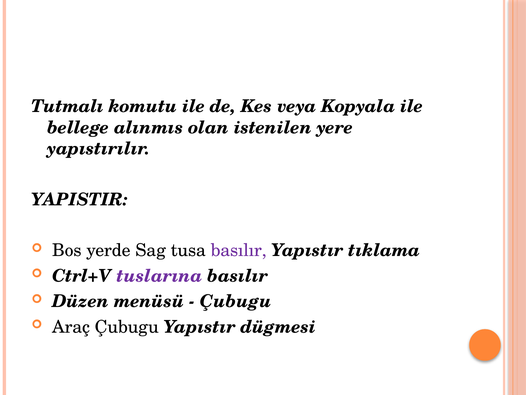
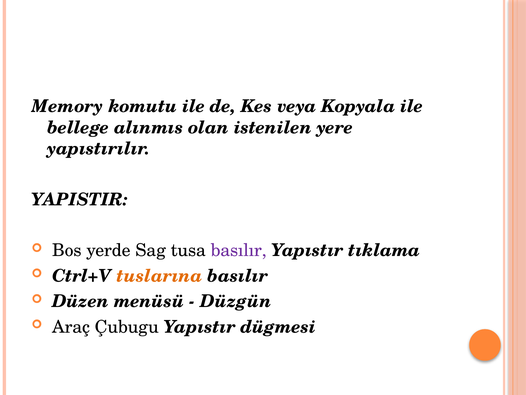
Tutmalı: Tutmalı -> Memory
tuslarına colour: purple -> orange
Çubugu at (236, 301): Çubugu -> Düzgün
